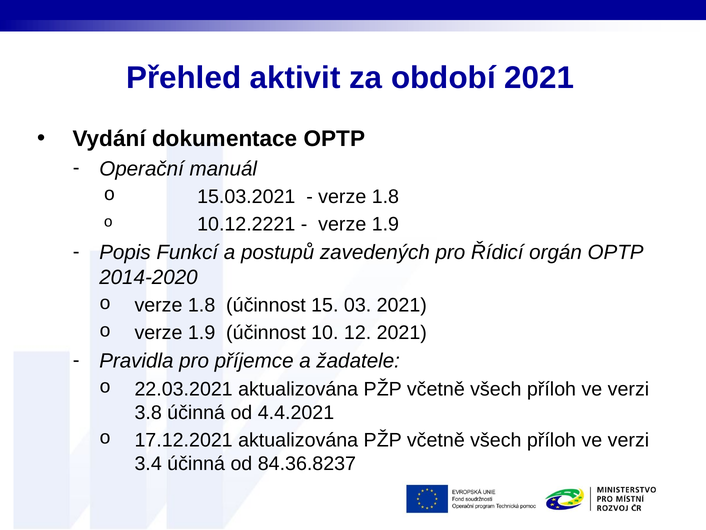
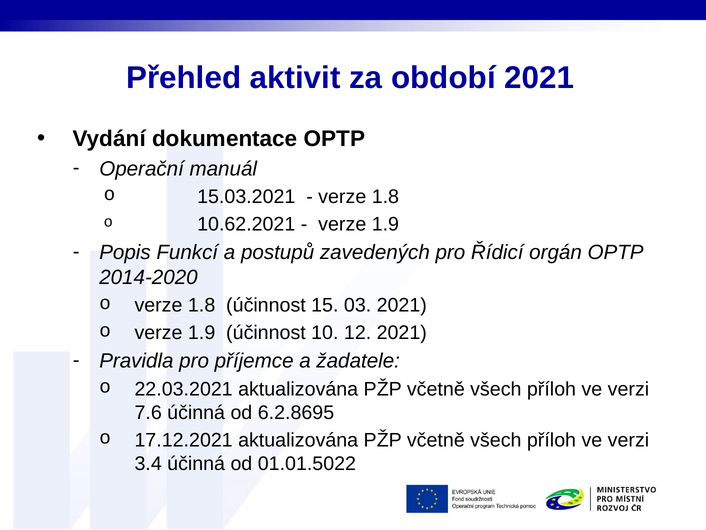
10.12.2221: 10.12.2221 -> 10.62.2021
3.8: 3.8 -> 7.6
4.4.2021: 4.4.2021 -> 6.2.8695
84.36.8237: 84.36.8237 -> 01.01.5022
